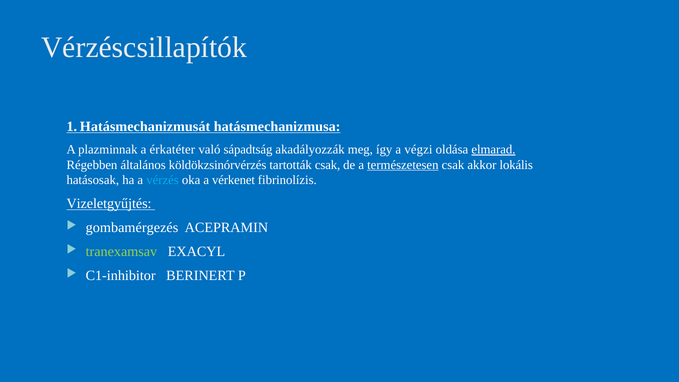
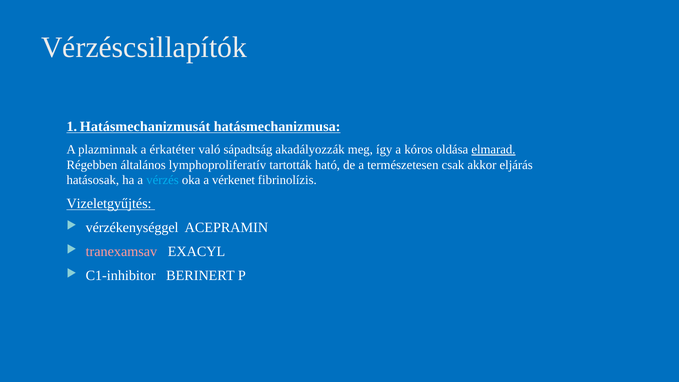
végzi: végzi -> kóros
köldökzsinórvérzés: köldökzsinórvérzés -> lymphoproliferatív
tartották csak: csak -> ható
természetesen underline: present -> none
lokális: lokális -> eljárás
gombamérgezés: gombamérgezés -> vérzékenységgel
tranexamsav colour: light green -> pink
